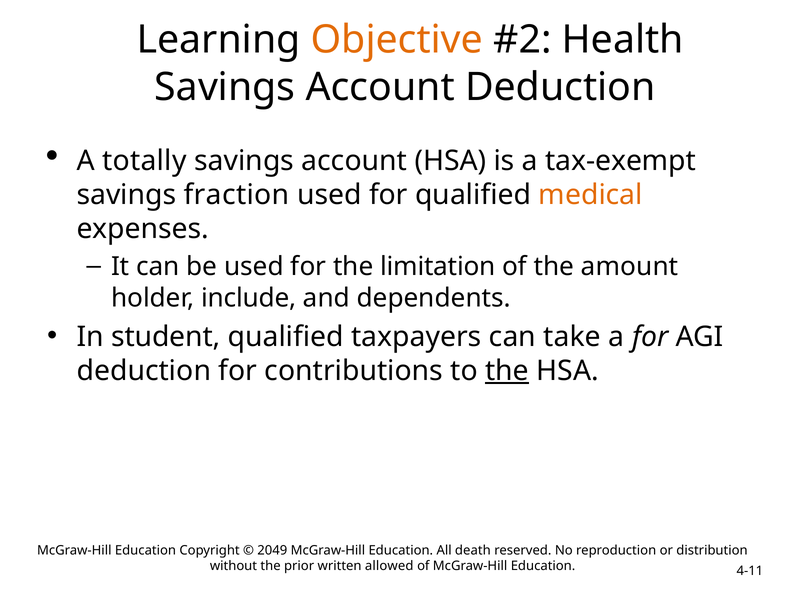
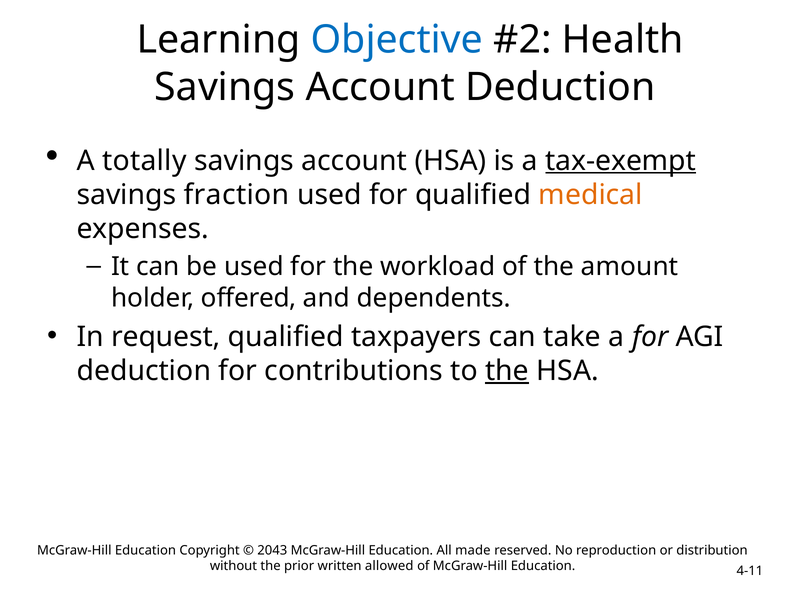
Objective colour: orange -> blue
tax-exempt underline: none -> present
limitation: limitation -> workload
include: include -> offered
student: student -> request
2049: 2049 -> 2043
death: death -> made
